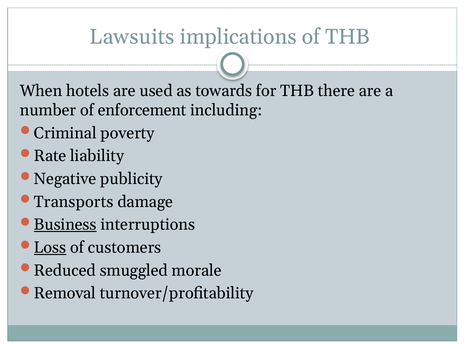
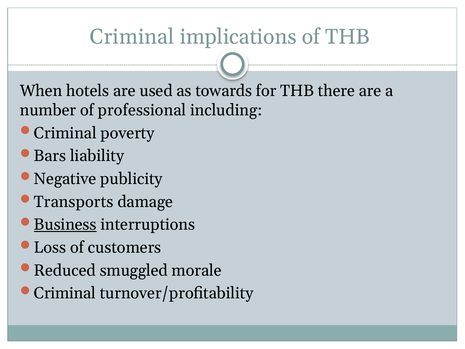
Lawsuits at (132, 37): Lawsuits -> Criminal
enforcement: enforcement -> professional
Rate: Rate -> Bars
Loss underline: present -> none
Removal at (65, 293): Removal -> Criminal
